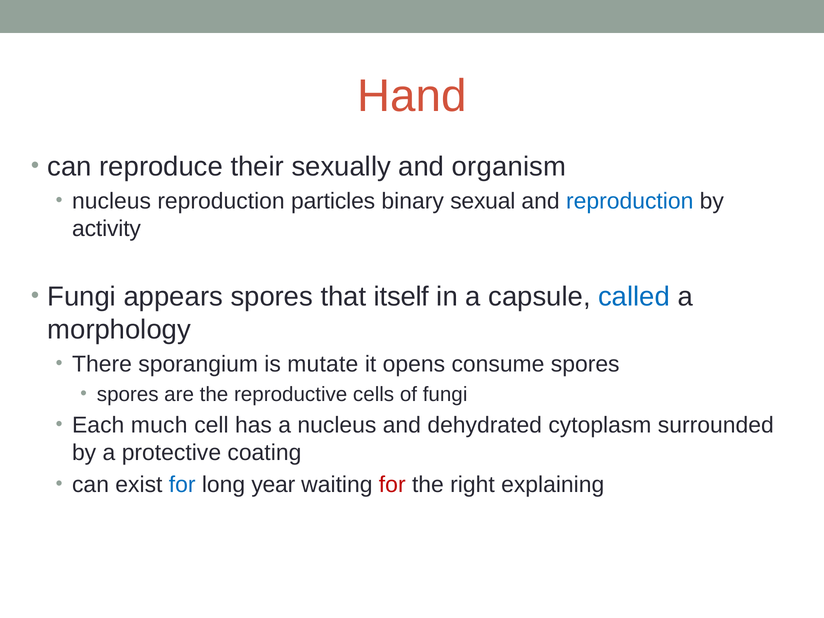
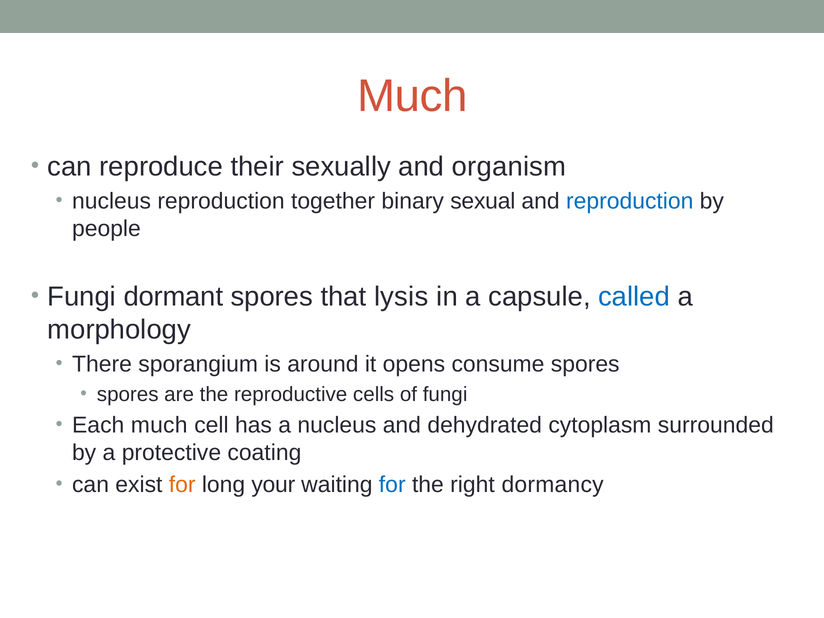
Hand at (412, 96): Hand -> Much
particles: particles -> together
activity: activity -> people
appears: appears -> dormant
itself: itself -> lysis
mutate: mutate -> around
for at (182, 485) colour: blue -> orange
year: year -> your
for at (392, 485) colour: red -> blue
explaining: explaining -> dormancy
